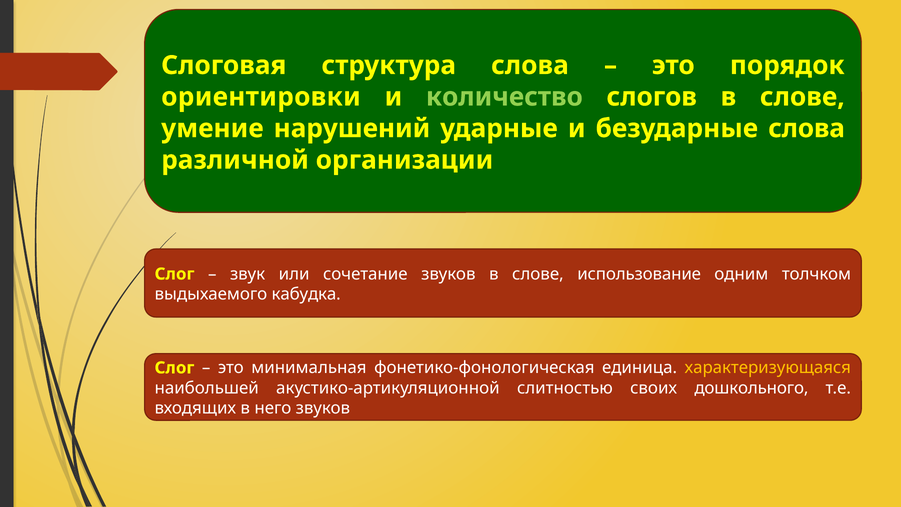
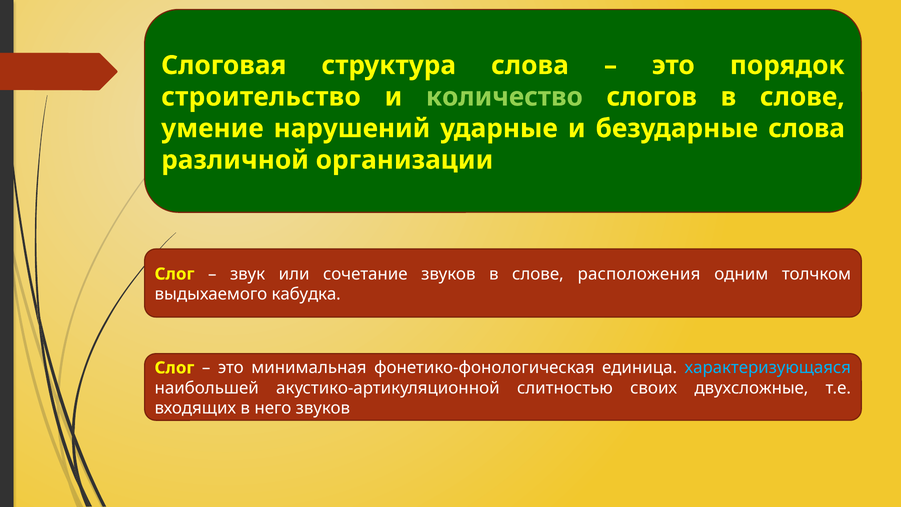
ориентировки: ориентировки -> строительство
использование: использование -> расположения
характеризующаяся colour: yellow -> light blue
дошкольного: дошкольного -> двухсложные
